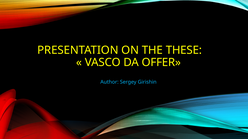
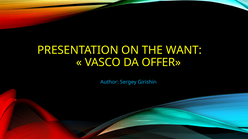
THESE: THESE -> WANT
